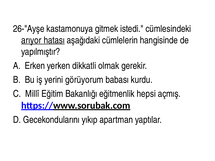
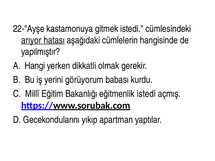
26-"Ayşe: 26-"Ayşe -> 22-"Ayşe
Erken: Erken -> Hangi
eğitmenlik hepsi: hepsi -> istedi
